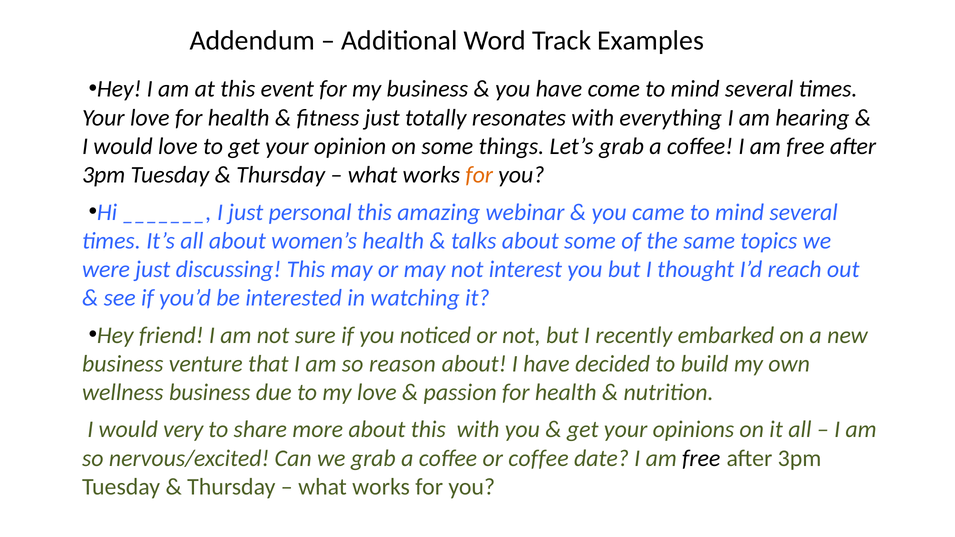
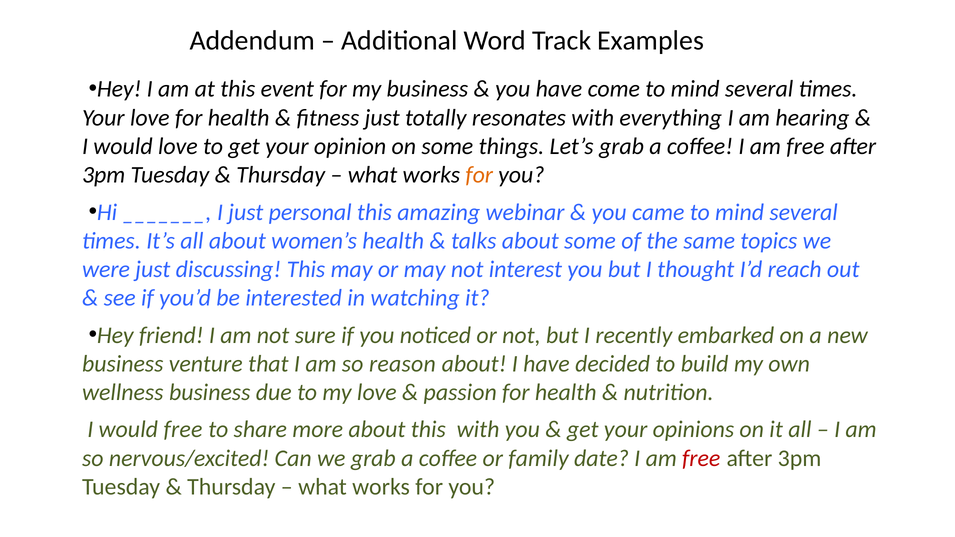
would very: very -> free
or coffee: coffee -> family
free at (701, 458) colour: black -> red
